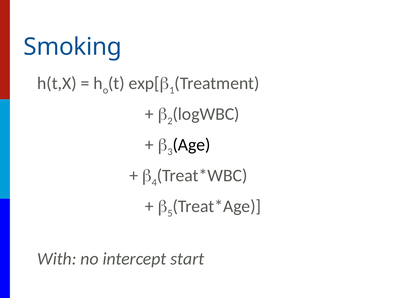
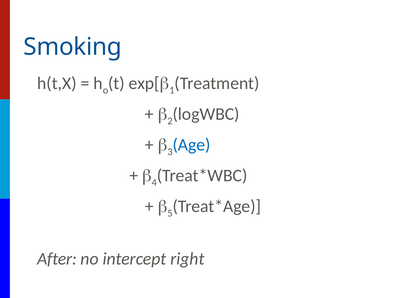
Age colour: black -> blue
With: With -> After
start: start -> right
